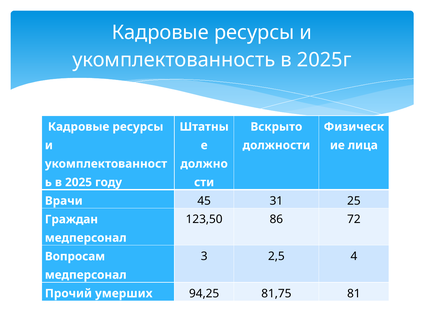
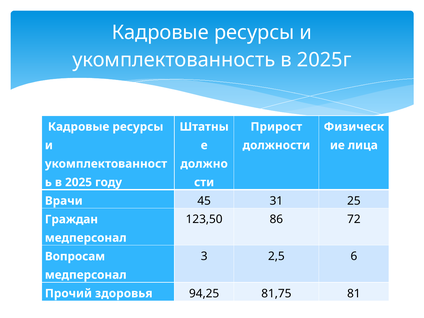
Вскрыто: Вскрыто -> Прирост
4: 4 -> 6
умерших: умерших -> здоровья
